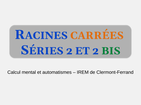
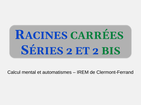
CARRÉES colour: orange -> green
